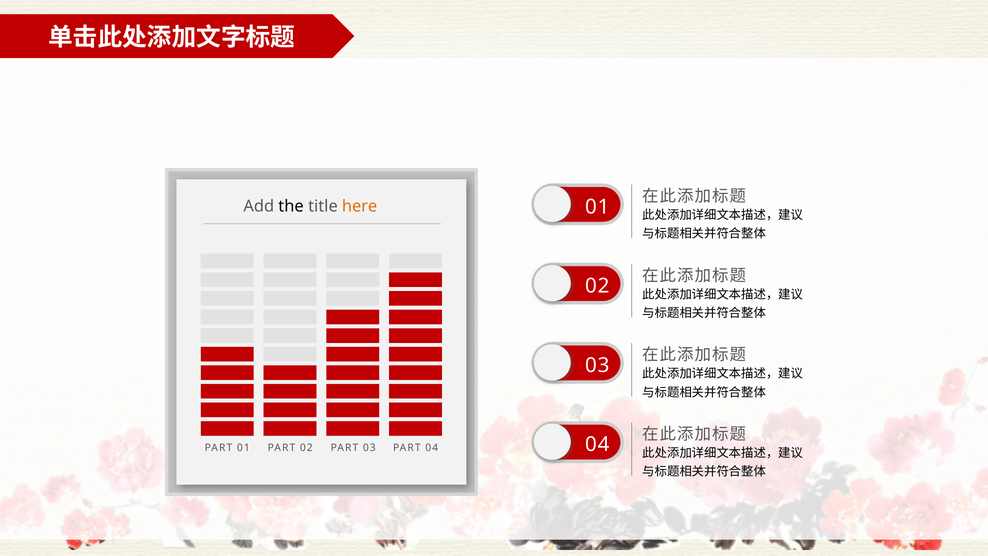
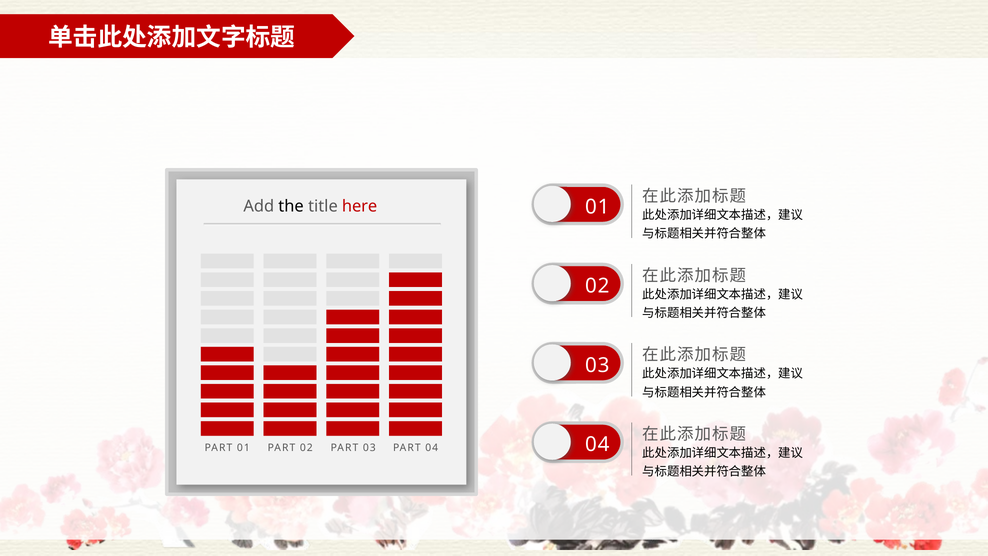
here colour: orange -> red
